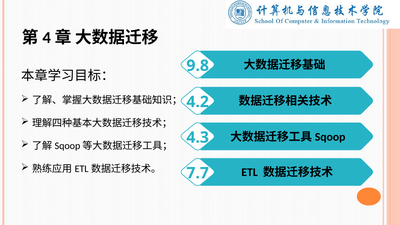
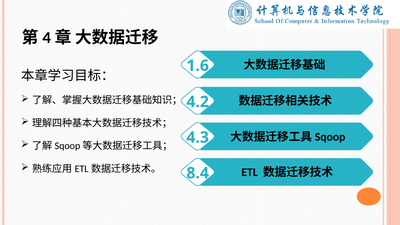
9.8: 9.8 -> 1.6
7.7: 7.7 -> 8.4
